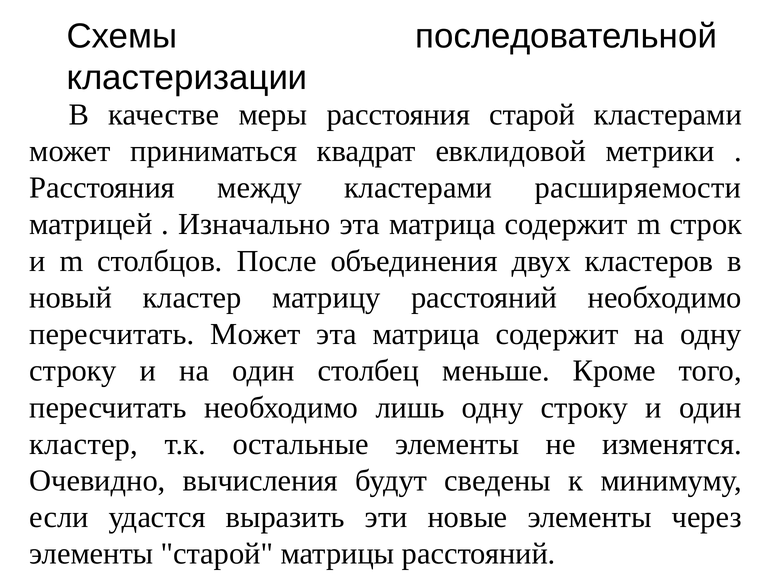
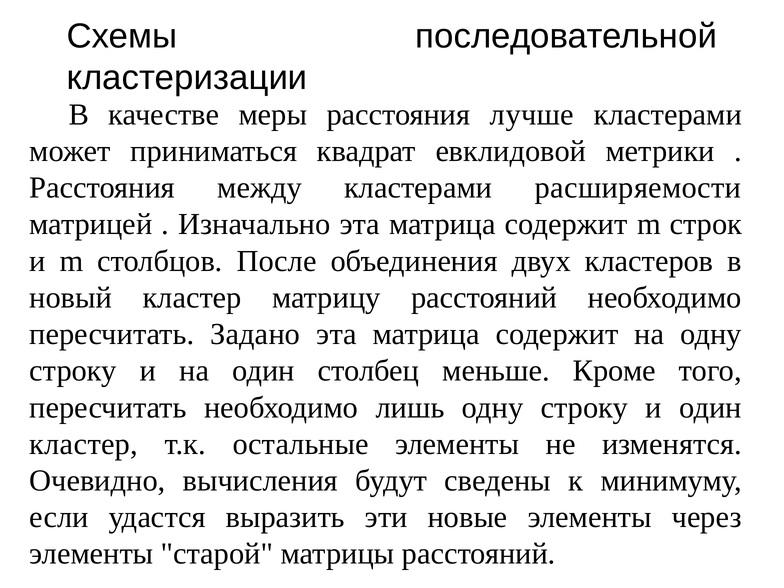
расстояния старой: старой -> лучше
пересчитать Может: Может -> Задано
